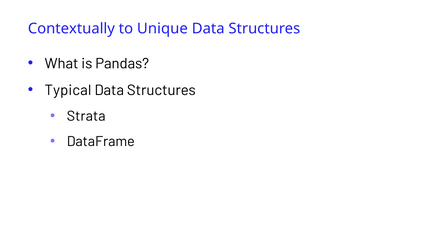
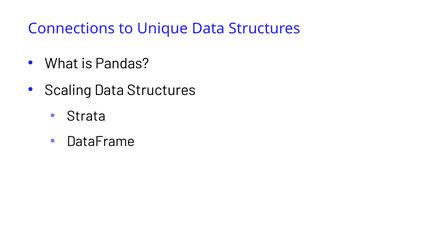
Contextually: Contextually -> Connections
Typical: Typical -> Scaling
